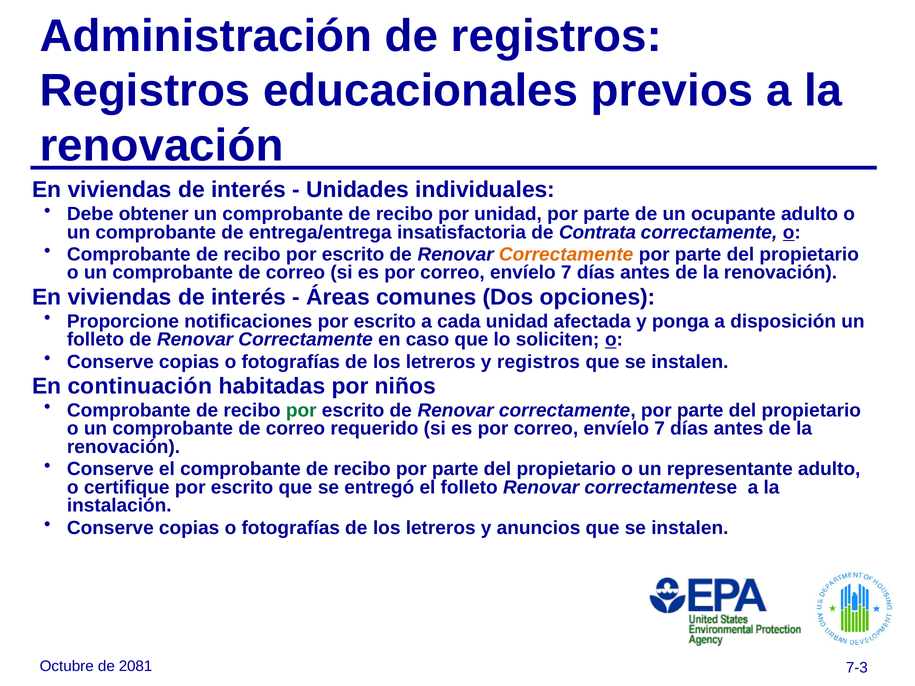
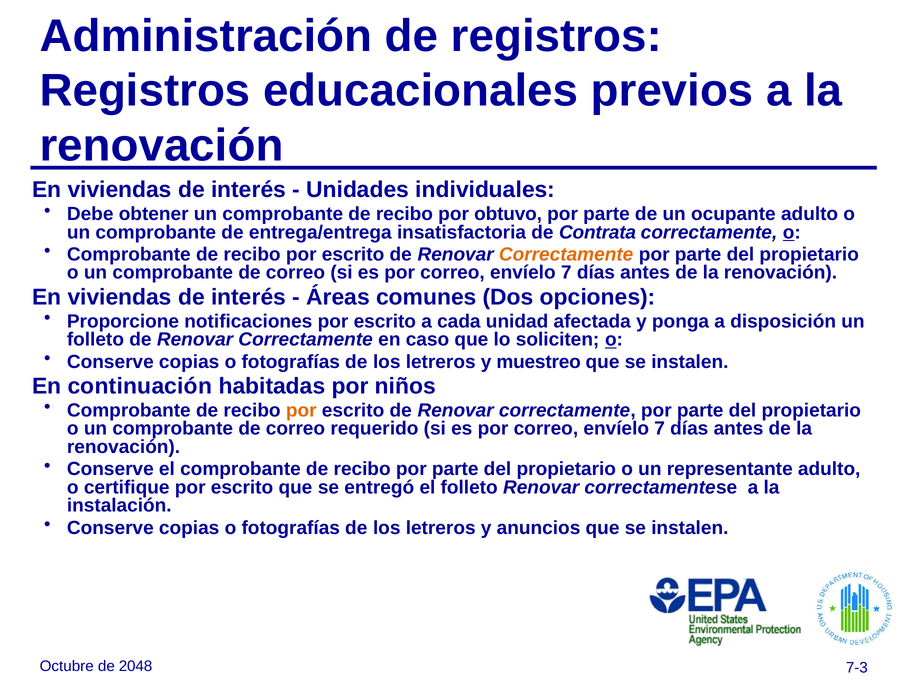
por unidad: unidad -> obtuvo
y registros: registros -> muestreo
por at (301, 411) colour: green -> orange
2081: 2081 -> 2048
